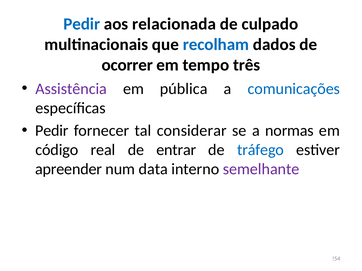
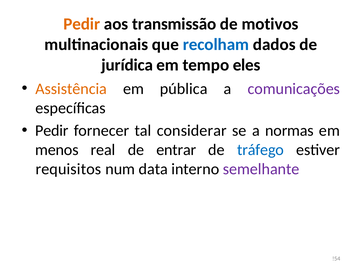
Pedir at (82, 24) colour: blue -> orange
relacionada: relacionada -> transmissão
culpado: culpado -> motivos
ocorrer: ocorrer -> jurídica
três: três -> eles
Assistência colour: purple -> orange
comunicações colour: blue -> purple
código: código -> menos
apreender: apreender -> requisitos
